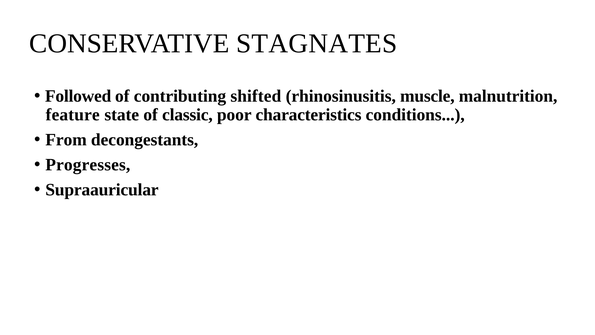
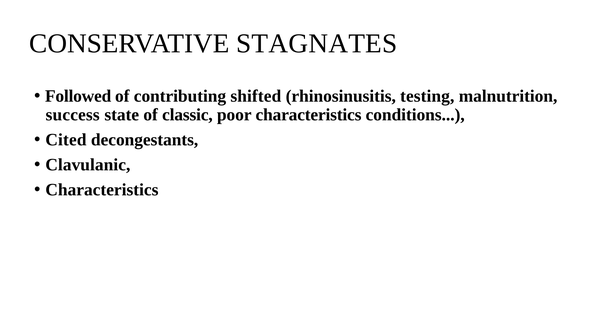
muscle: muscle -> testing
feature: feature -> success
From: From -> Cited
Progresses: Progresses -> Clavulanic
Supraauricular at (102, 190): Supraauricular -> Characteristics
